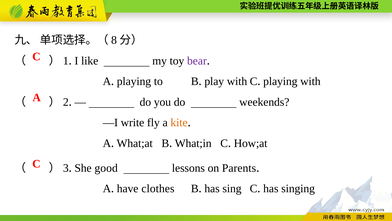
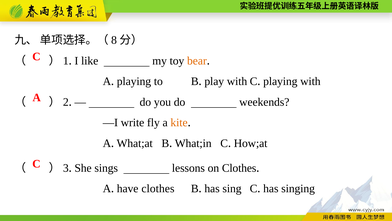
bear colour: purple -> orange
good: good -> sings
on Parents: Parents -> Clothes
